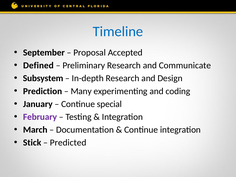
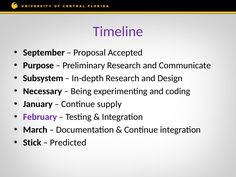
Timeline colour: blue -> purple
Defined: Defined -> Purpose
Prediction: Prediction -> Necessary
Many: Many -> Being
special: special -> supply
